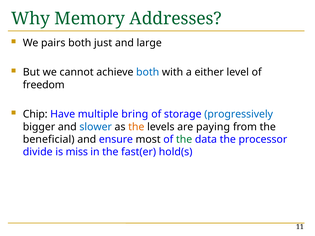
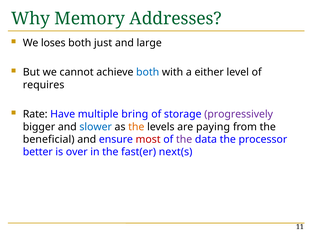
pairs: pairs -> loses
freedom: freedom -> requires
Chip: Chip -> Rate
progressively colour: blue -> purple
most colour: black -> red
the at (184, 140) colour: green -> purple
divide: divide -> better
miss: miss -> over
hold(s: hold(s -> next(s
